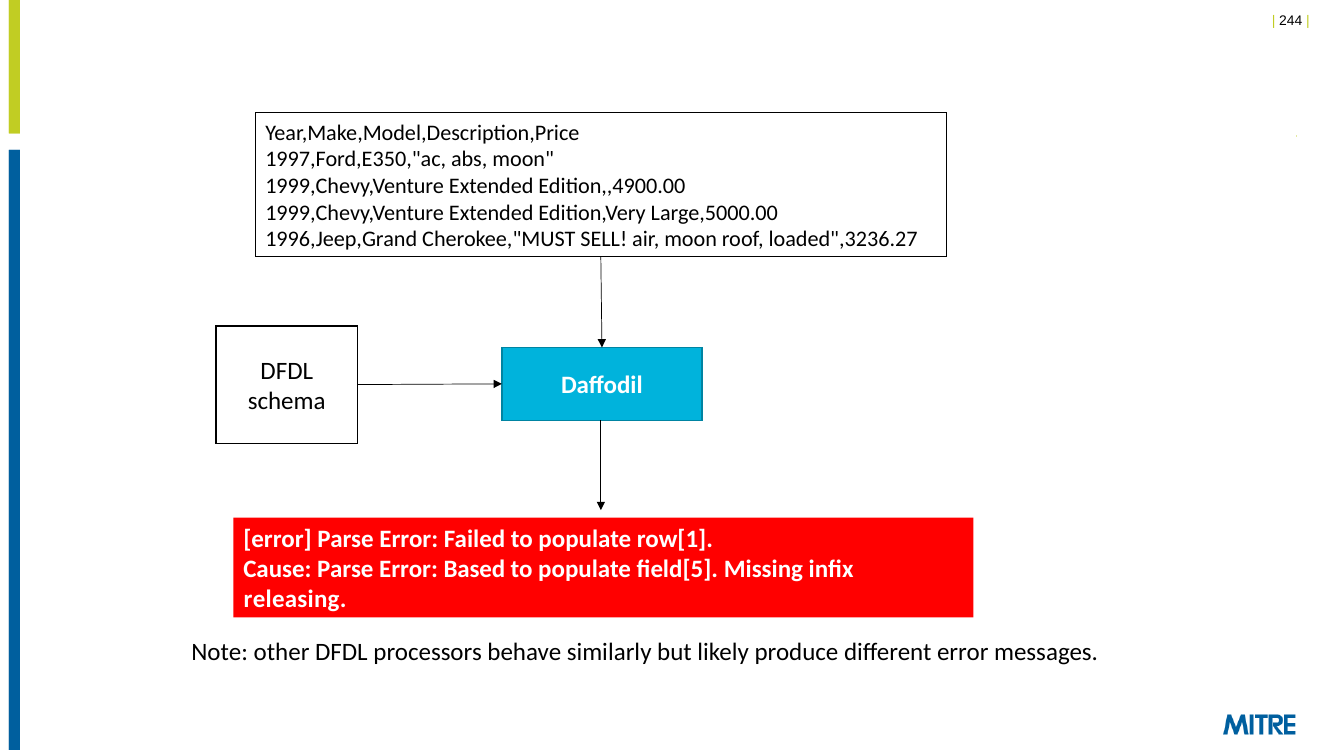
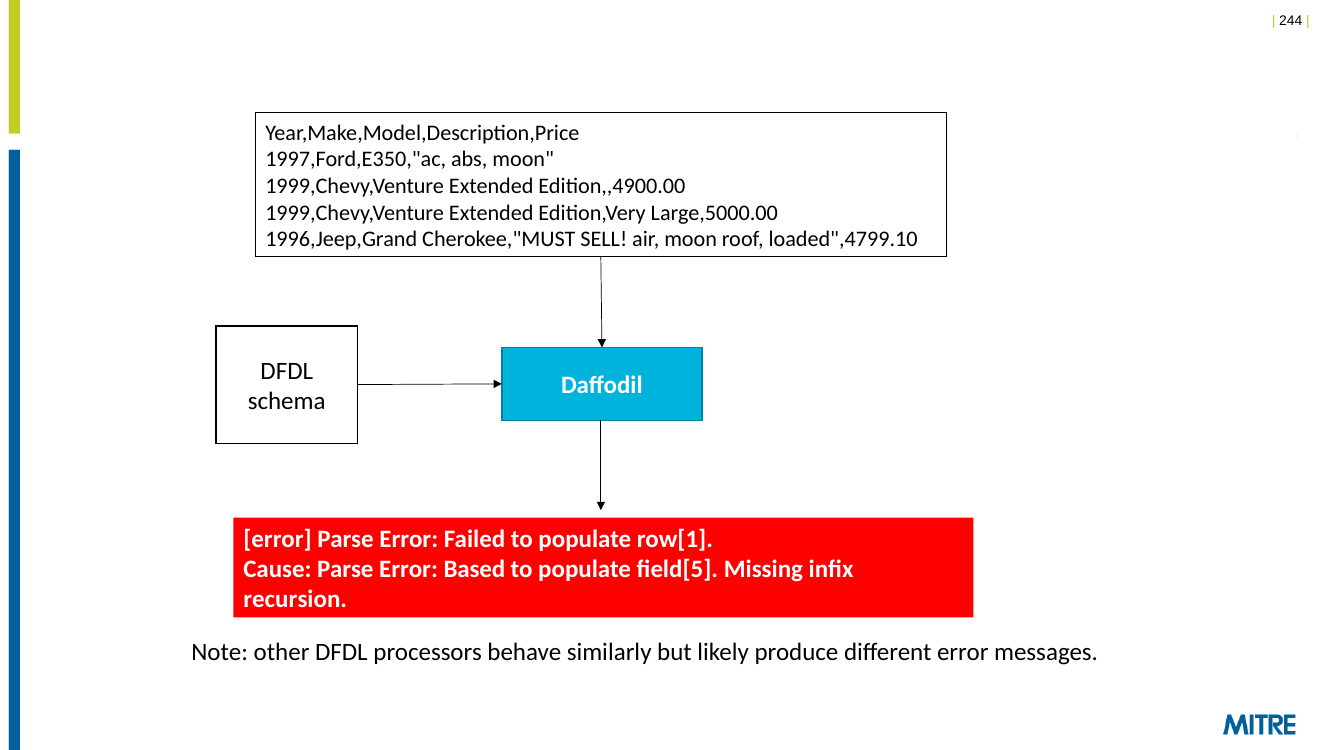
loaded",3236.27: loaded",3236.27 -> loaded",4799.10
releasing: releasing -> recursion
